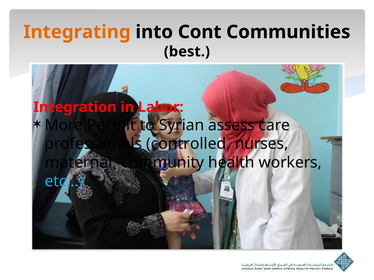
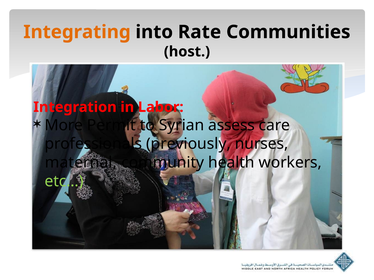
Cont: Cont -> Rate
best: best -> host
controlled: controlled -> previously
etc… colour: light blue -> light green
